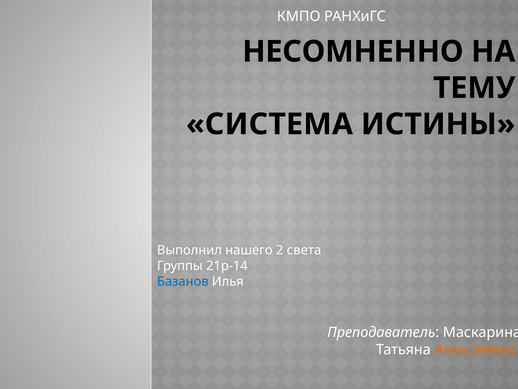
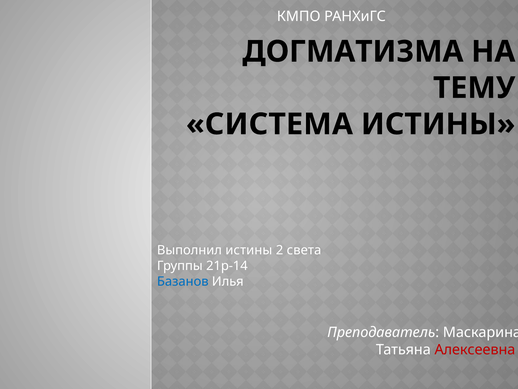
НЕСОМНЕННО: НЕСОМНЕННО -> ДОГМАТИЗМА
Выполнил нашего: нашего -> истины
Алексеевна colour: orange -> red
